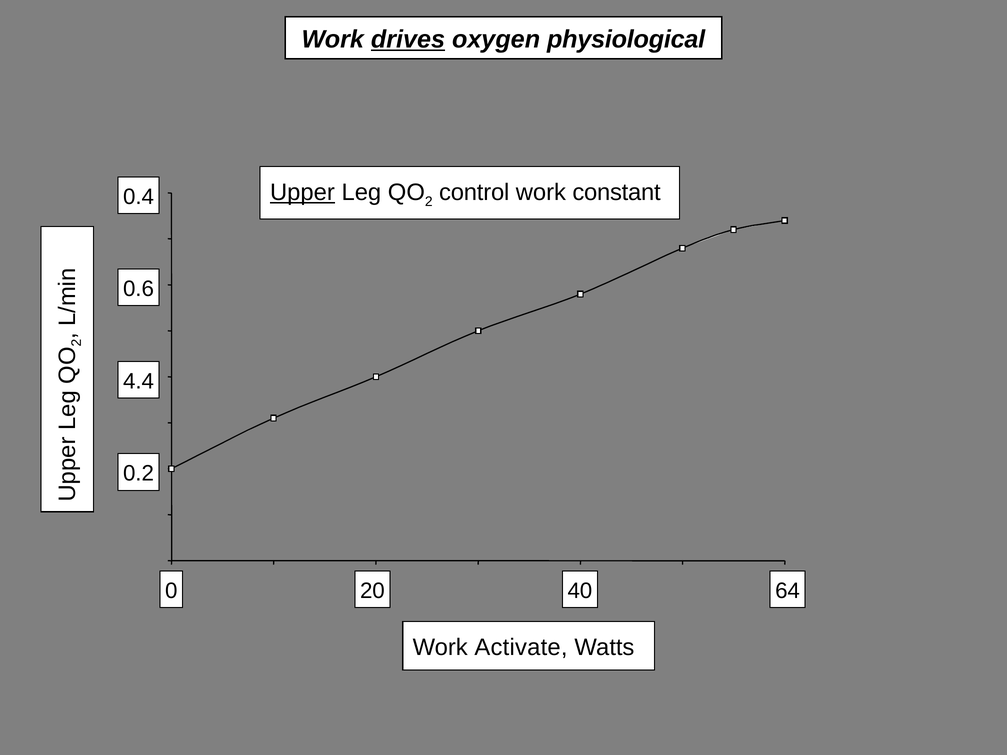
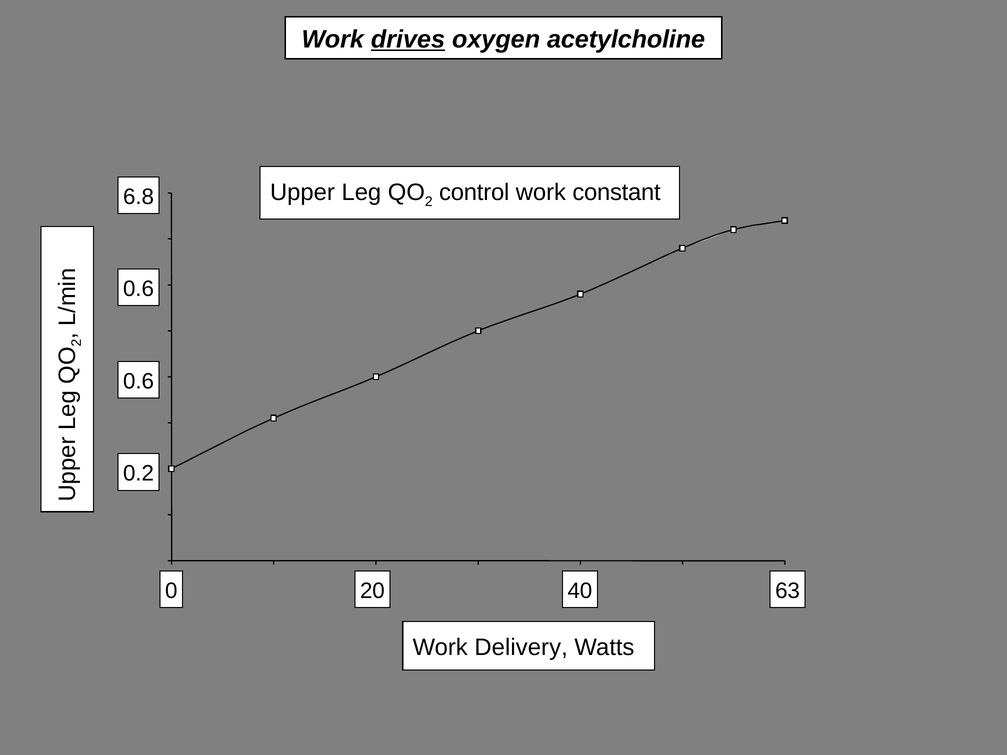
physiological: physiological -> acetylcholine
Upper underline: present -> none
0.4: 0.4 -> 6.8
4.4 at (139, 381): 4.4 -> 0.6
64: 64 -> 63
Activate: Activate -> Delivery
